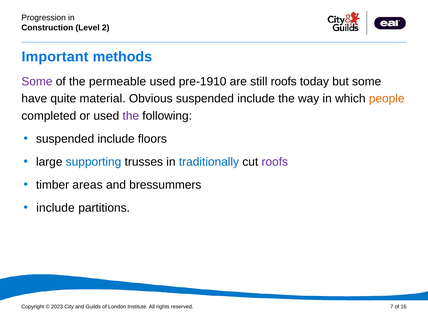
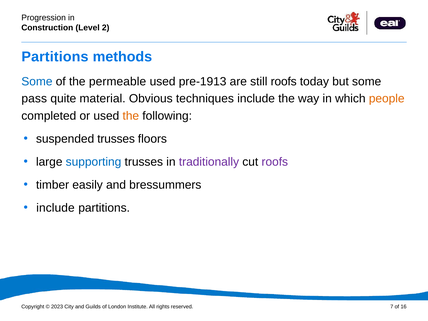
Important at (55, 57): Important -> Partitions
Some at (37, 82) colour: purple -> blue
pre-1910: pre-1910 -> pre-1913
have: have -> pass
Obvious suspended: suspended -> techniques
the at (131, 116) colour: purple -> orange
include at (116, 139): include -> trusses
traditionally colour: blue -> purple
areas: areas -> easily
